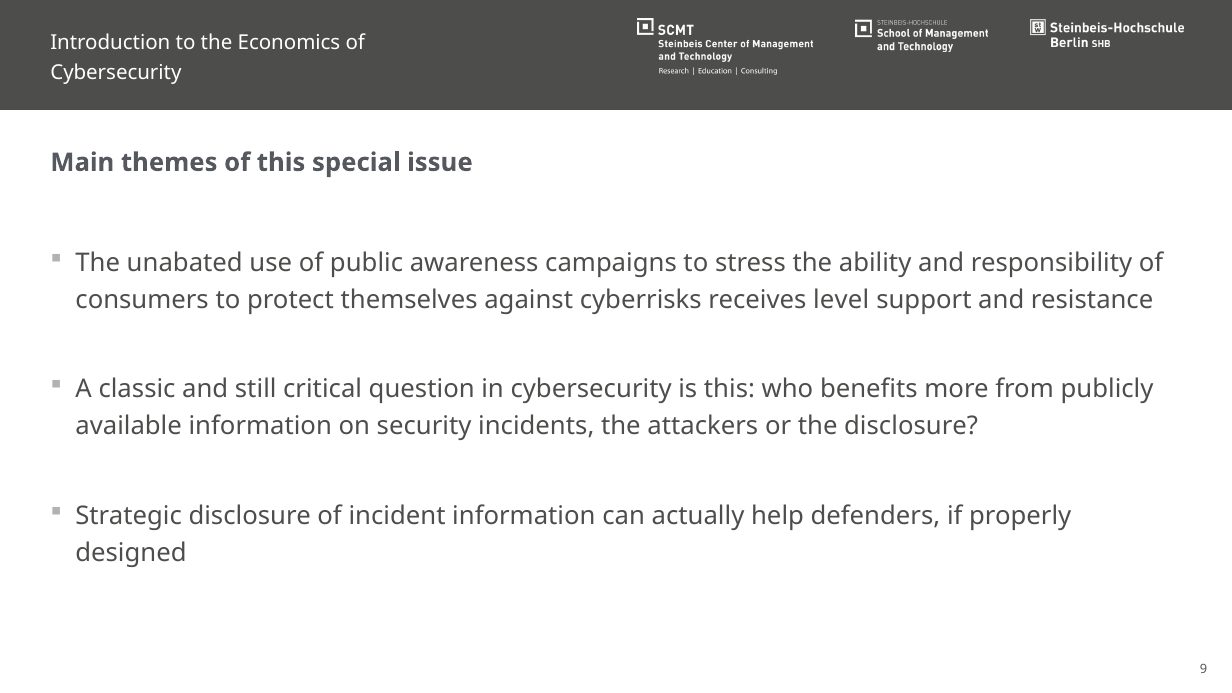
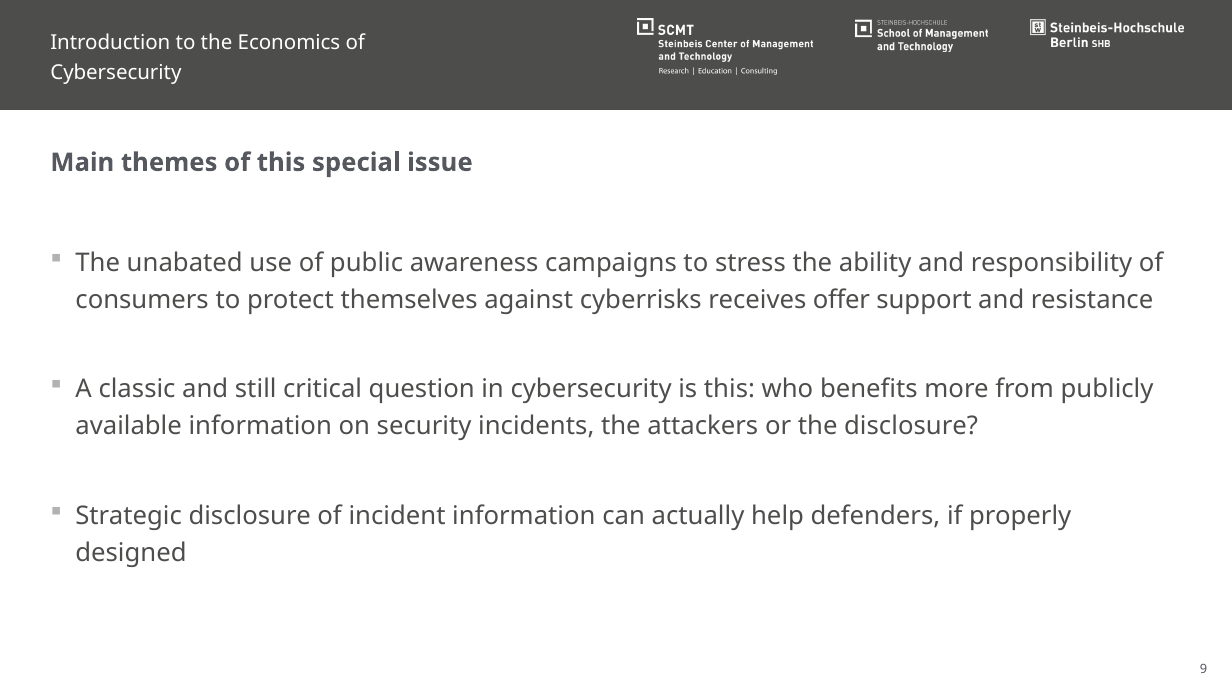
level: level -> offer
